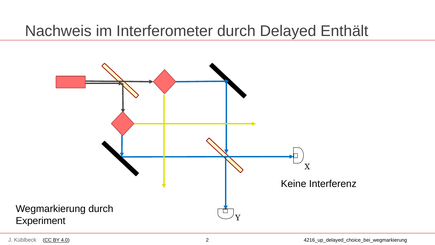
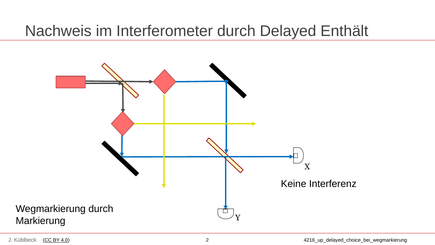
Experiment: Experiment -> Markierung
